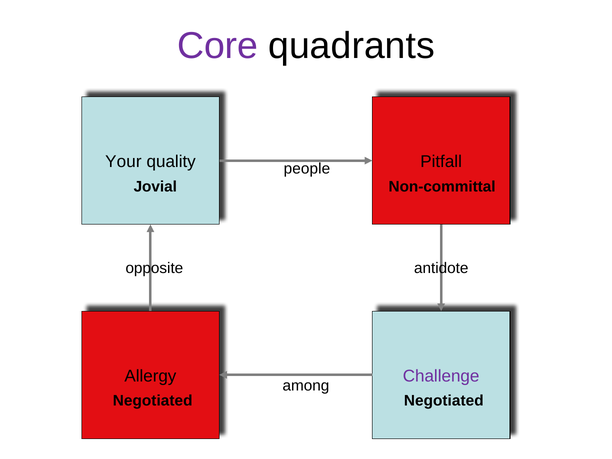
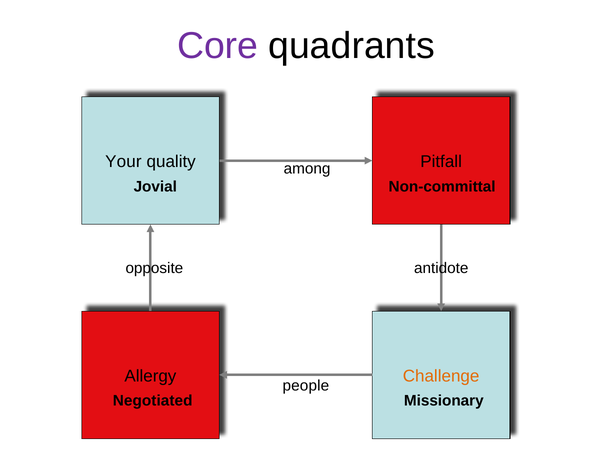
people: people -> among
Challenge colour: purple -> orange
among: among -> people
Negotiated at (444, 401): Negotiated -> Missionary
